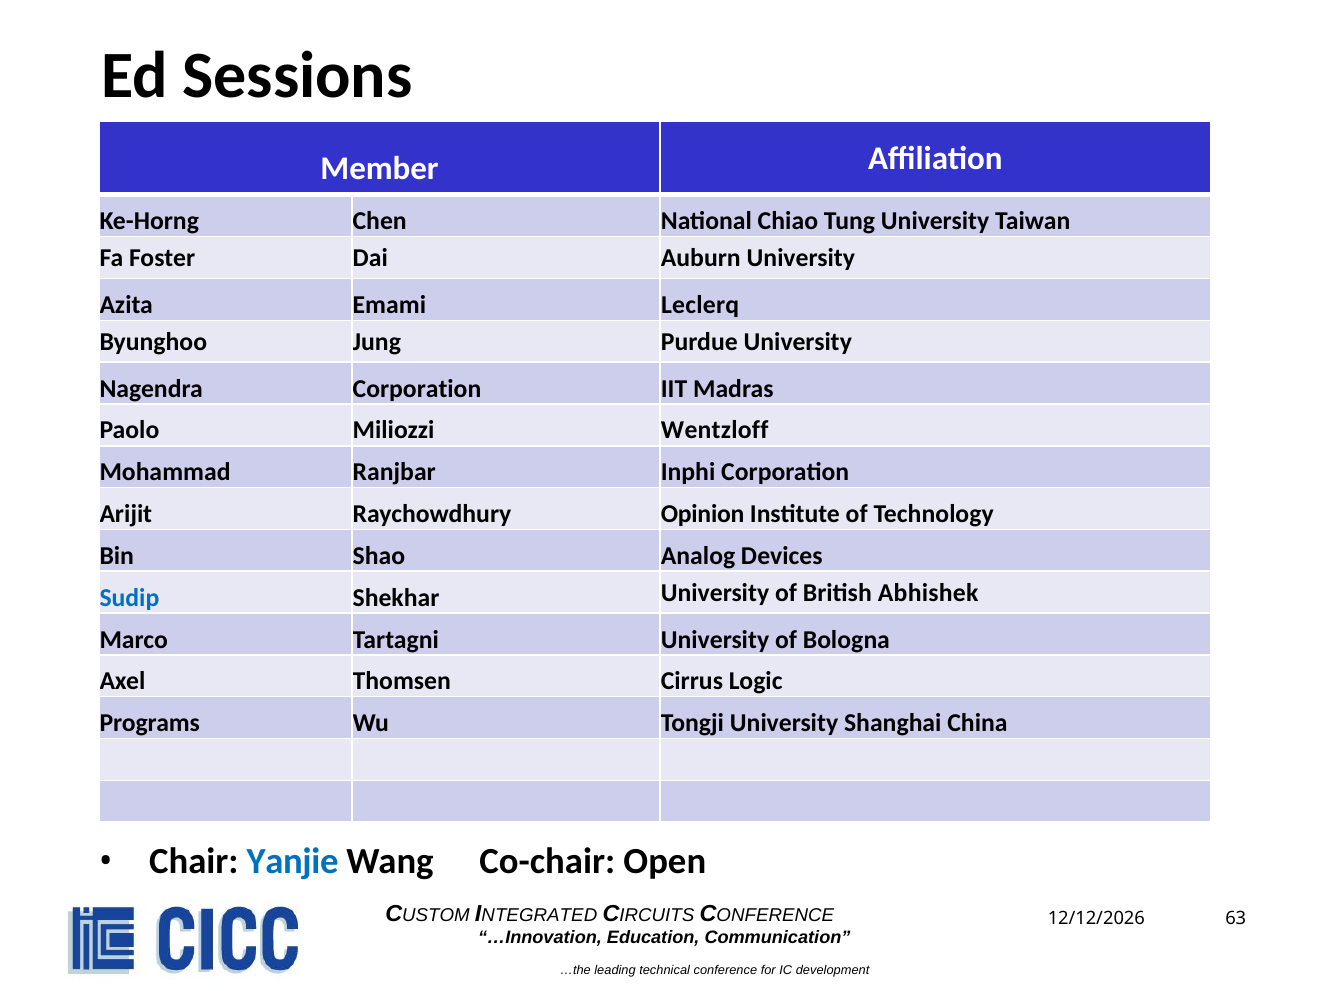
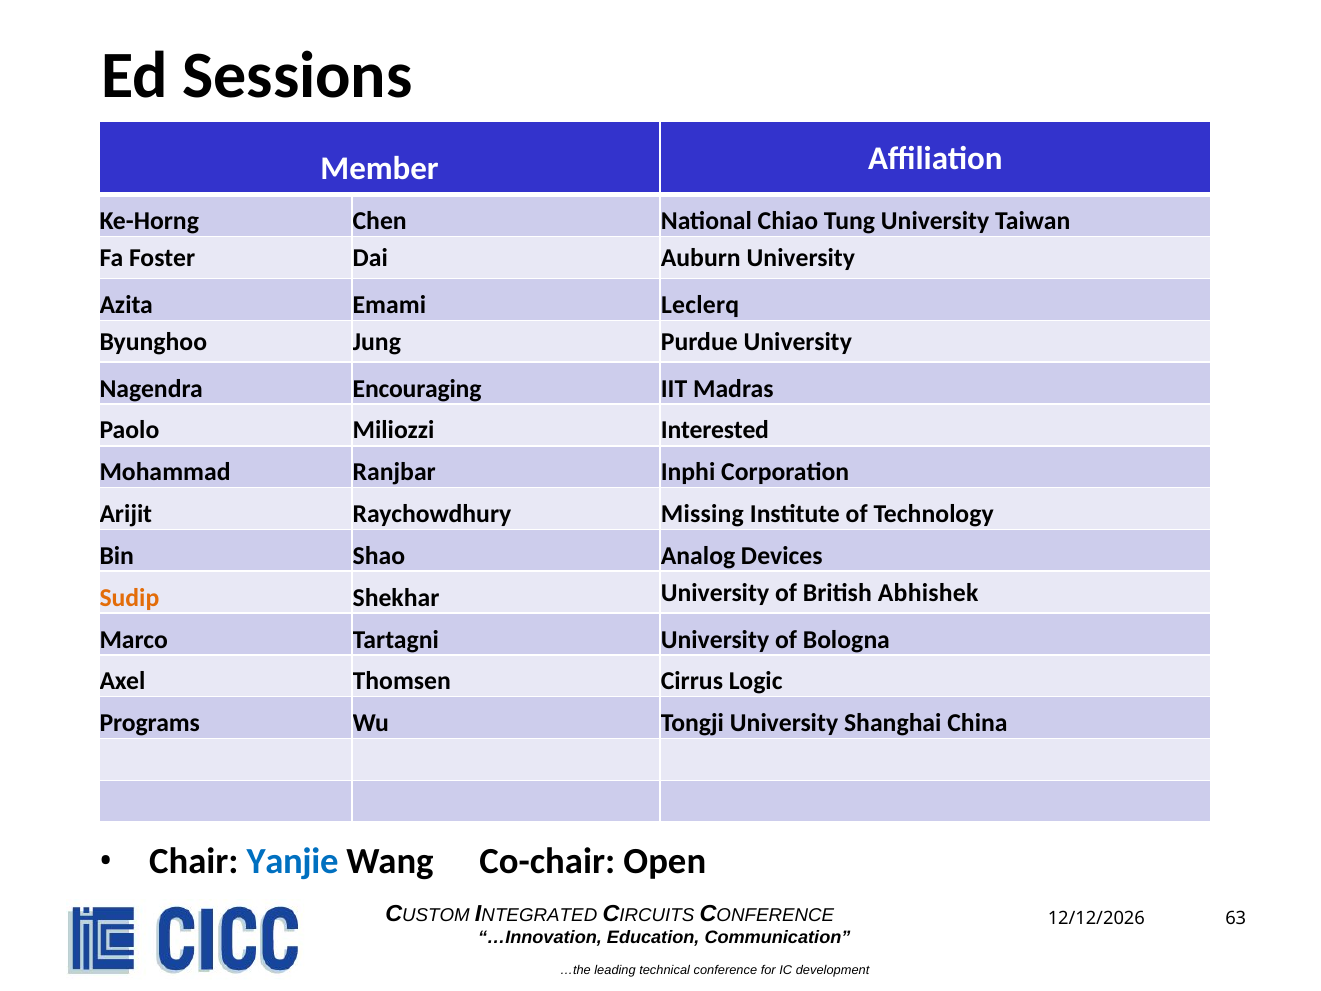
Nagendra Corporation: Corporation -> Encouraging
Wentzloff: Wentzloff -> Interested
Opinion: Opinion -> Missing
Sudip colour: blue -> orange
